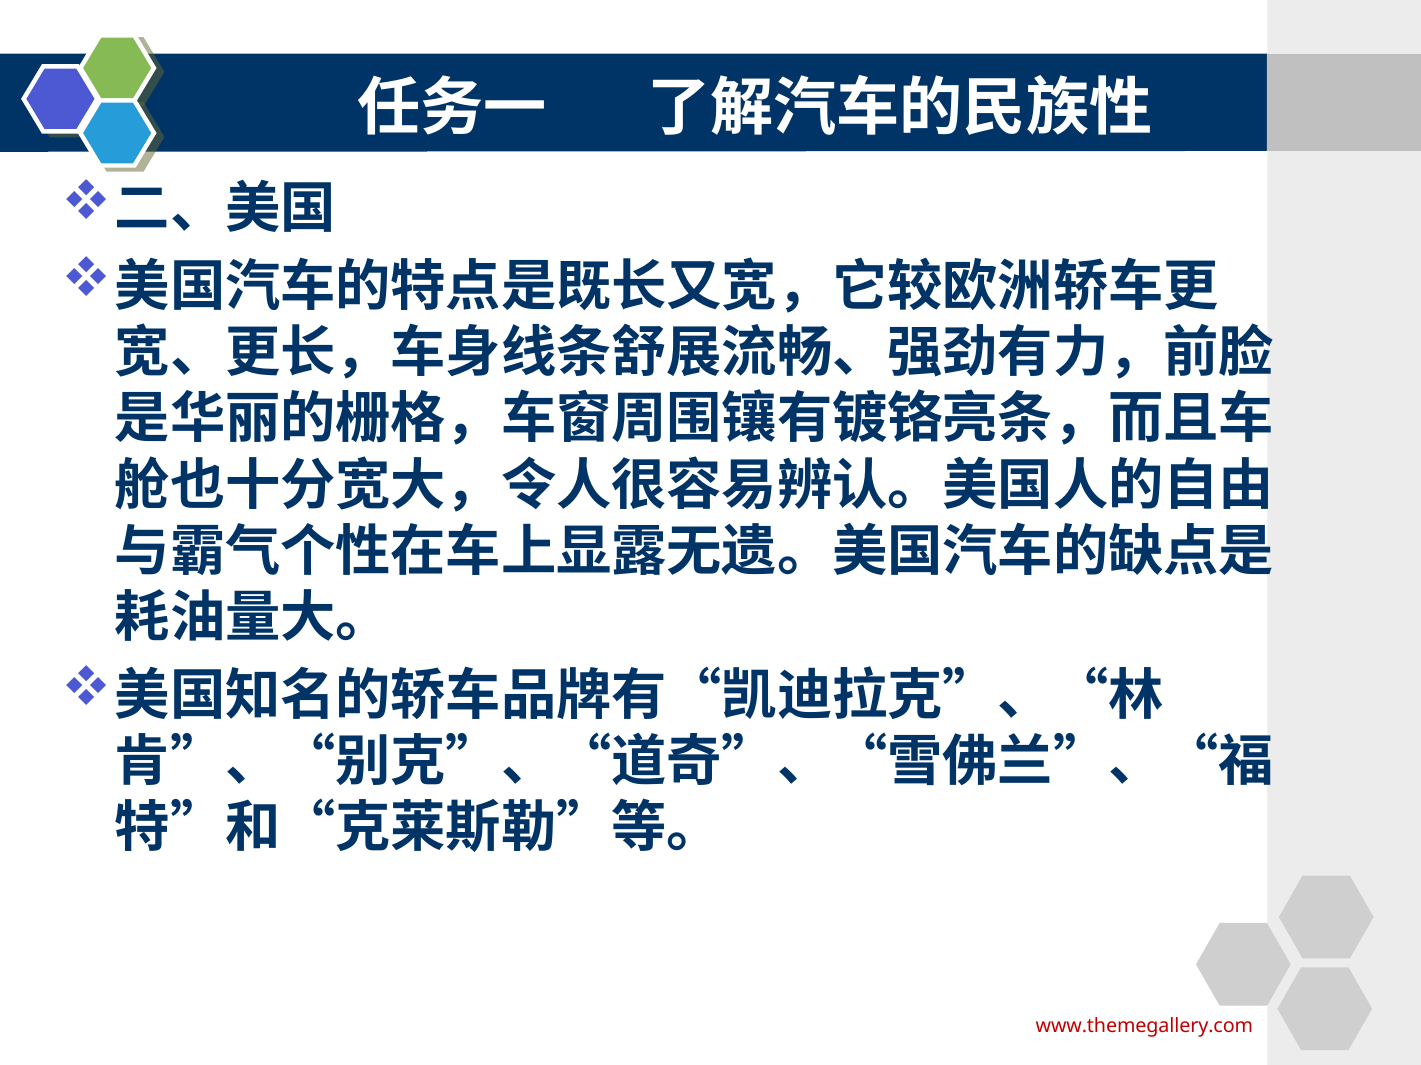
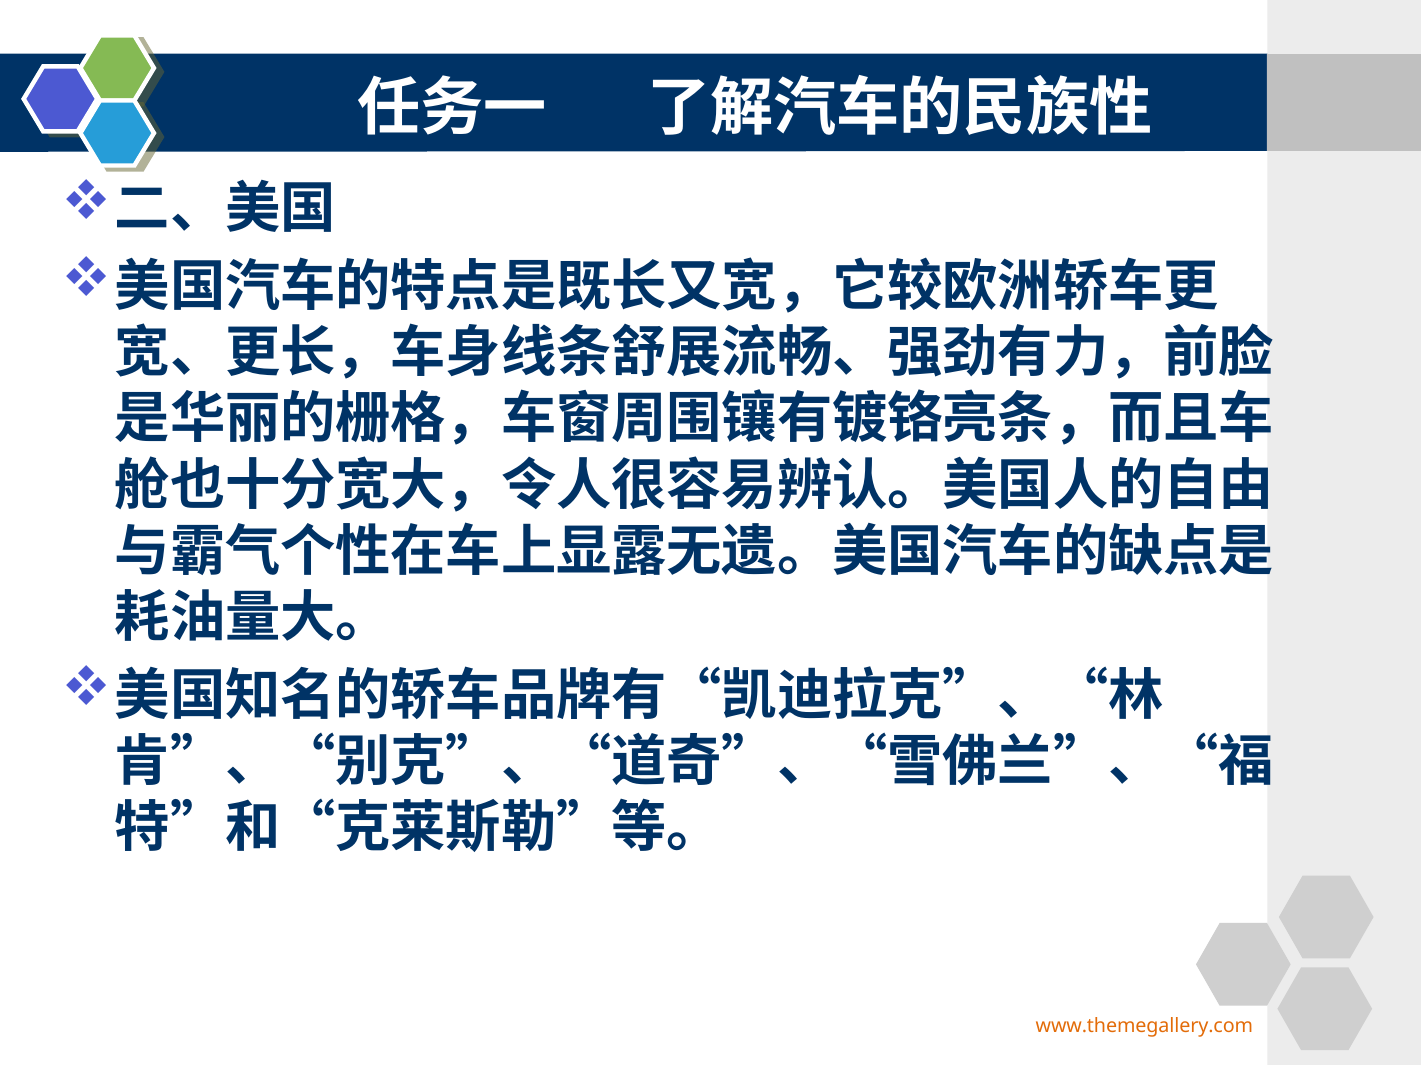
www.themegallery.com colour: red -> orange
